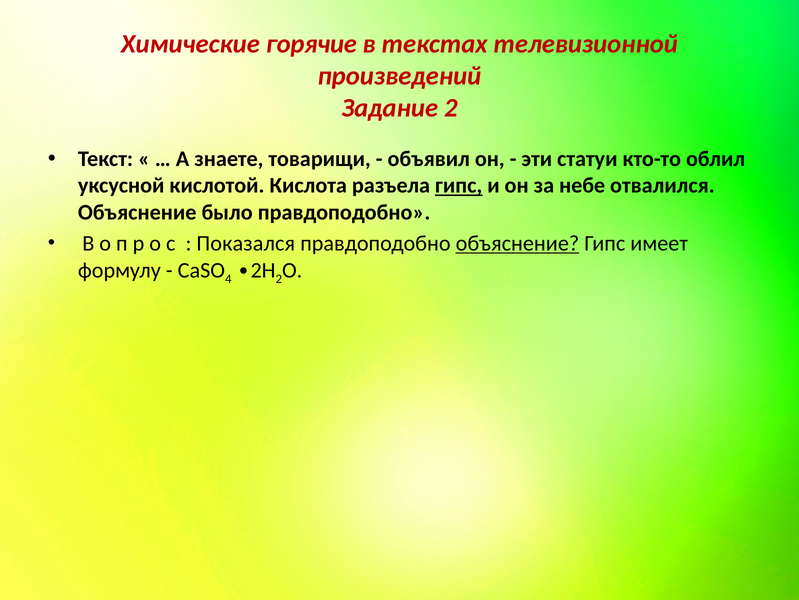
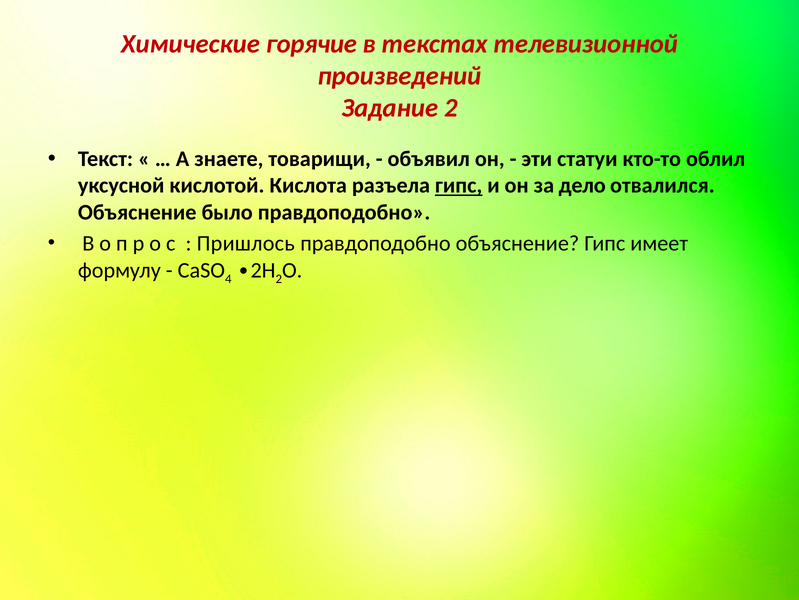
небе: небе -> дело
Показался: Показался -> Пришлось
объяснение at (517, 243) underline: present -> none
